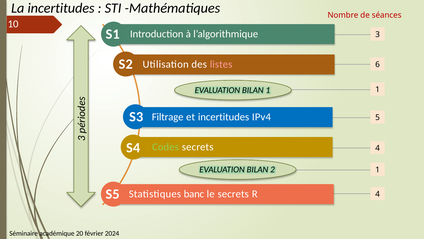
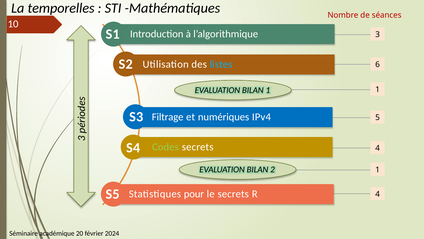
La incertitudes: incertitudes -> temporelles
listes colour: pink -> light blue
et incertitudes: incertitudes -> numériques
banc: banc -> pour
